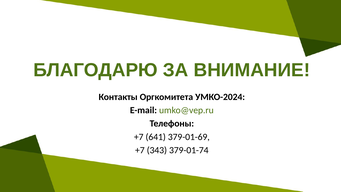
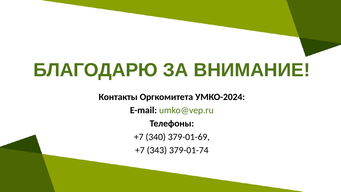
641: 641 -> 340
